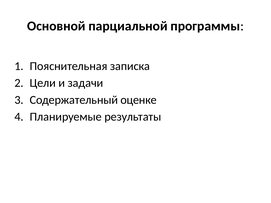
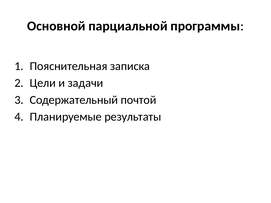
оценке: оценке -> почтой
